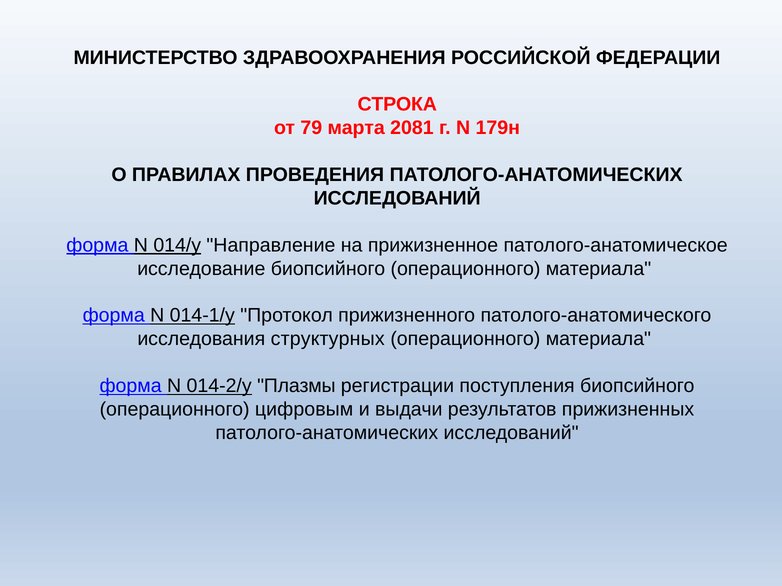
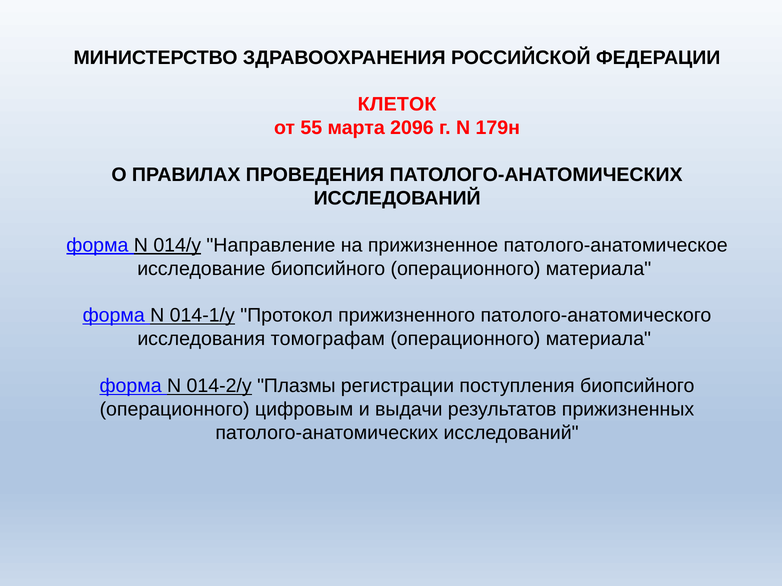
СТРОКА: СТРОКА -> КЛЕТОК
79: 79 -> 55
2081: 2081 -> 2096
структурных: структурных -> томографам
